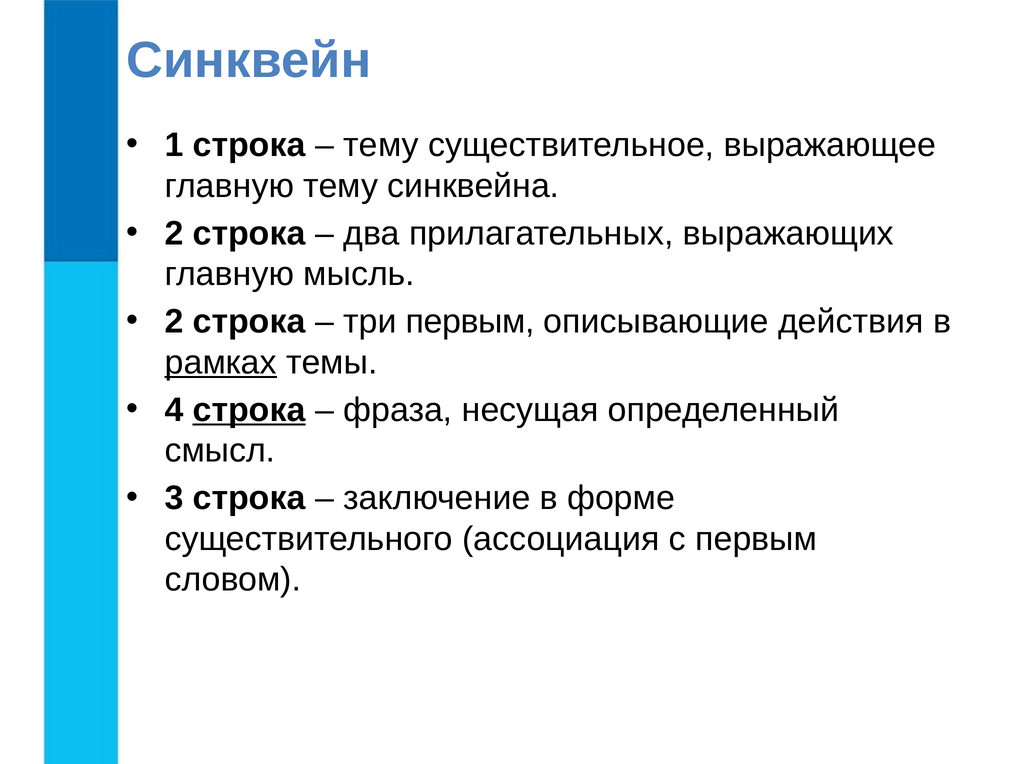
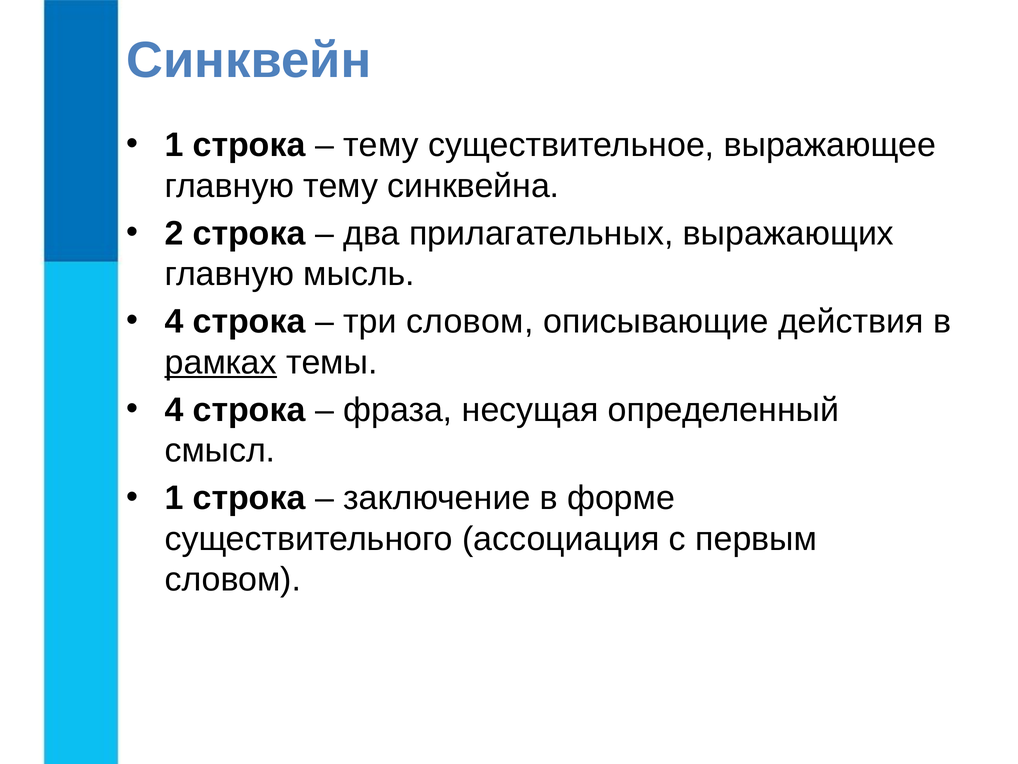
2 at (174, 321): 2 -> 4
три первым: первым -> словом
строка at (249, 410) underline: present -> none
3 at (174, 498): 3 -> 1
